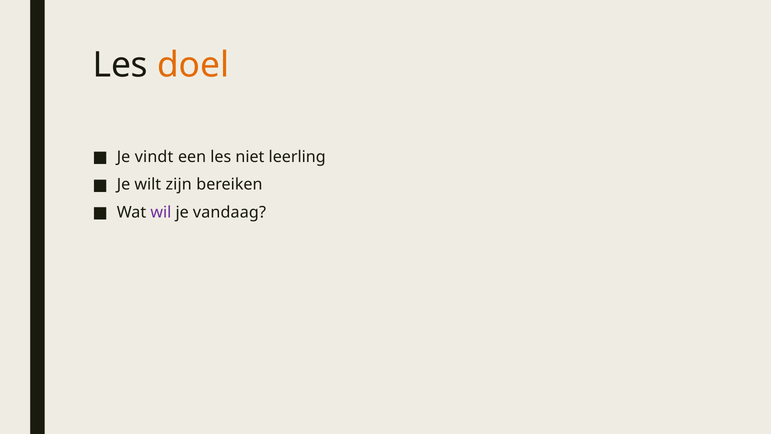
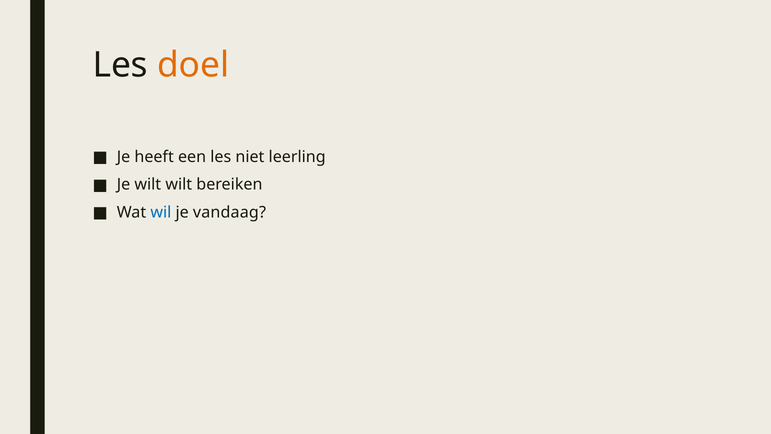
vindt: vindt -> heeft
wilt zijn: zijn -> wilt
wil colour: purple -> blue
